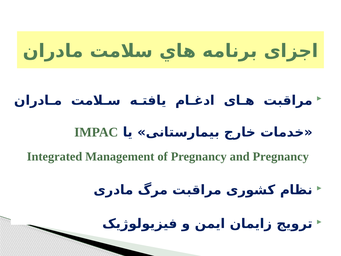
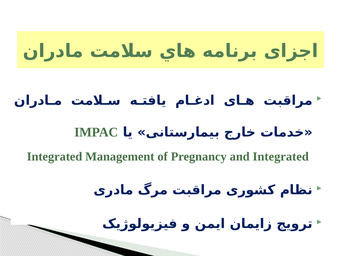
and Pregnancy: Pregnancy -> Integrated
